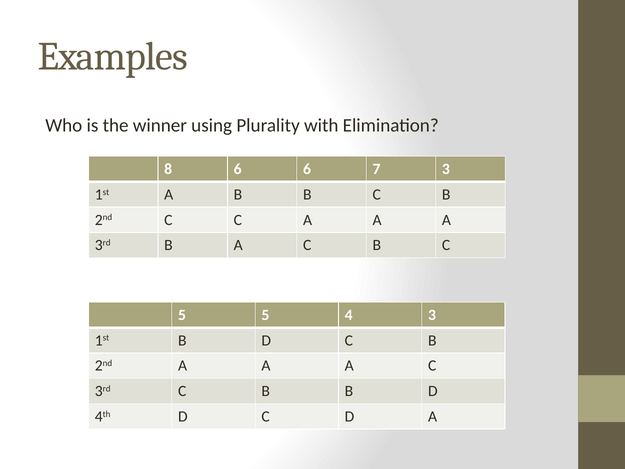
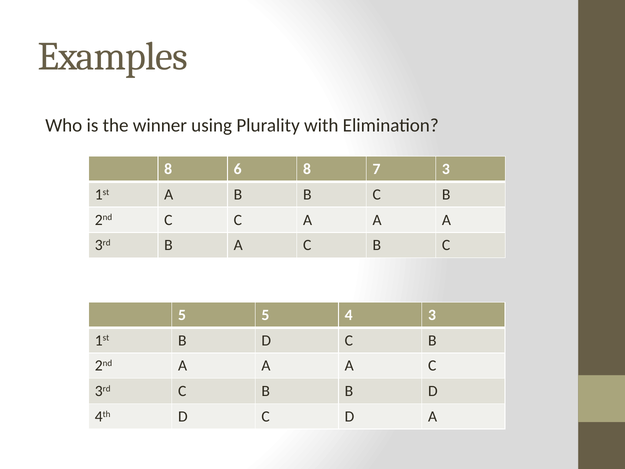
6 6: 6 -> 8
